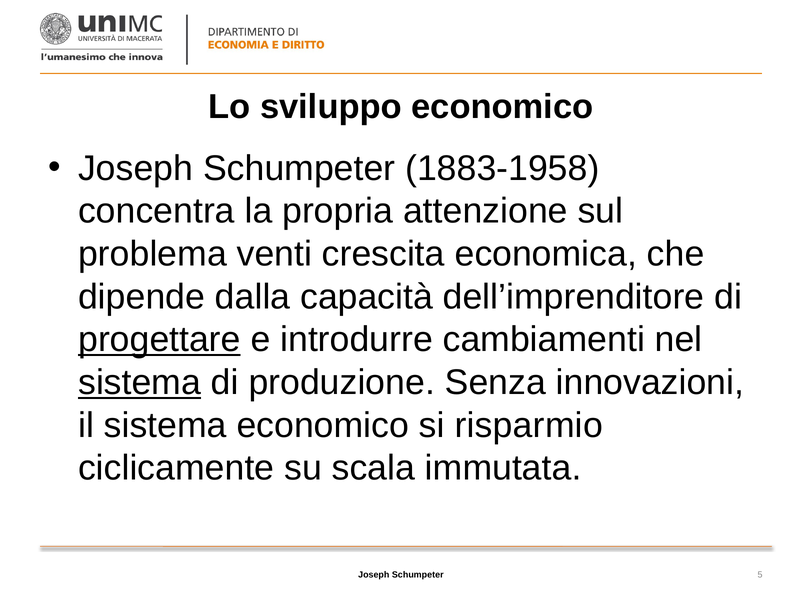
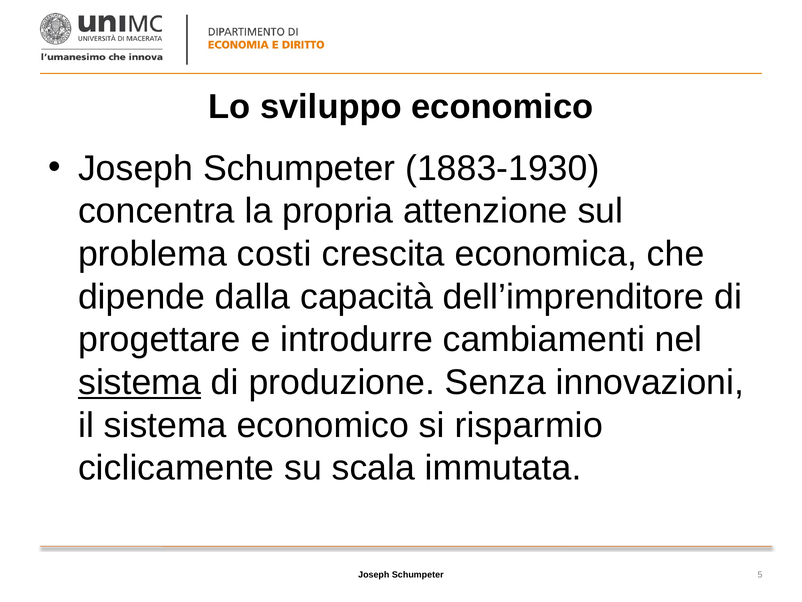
1883-1958: 1883-1958 -> 1883-1930
venti: venti -> costi
progettare underline: present -> none
